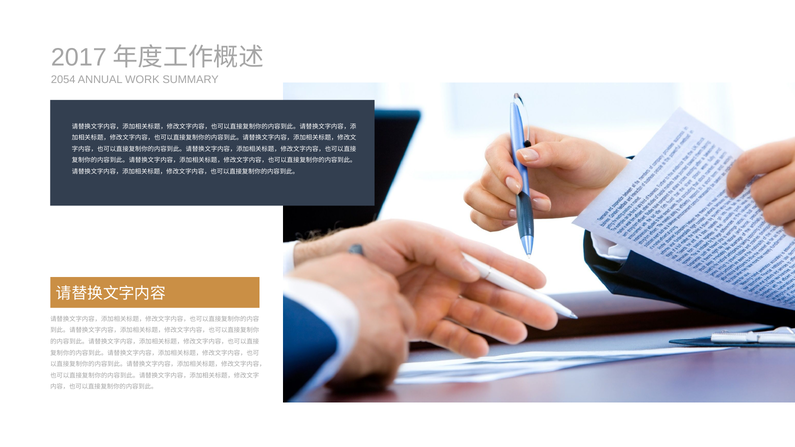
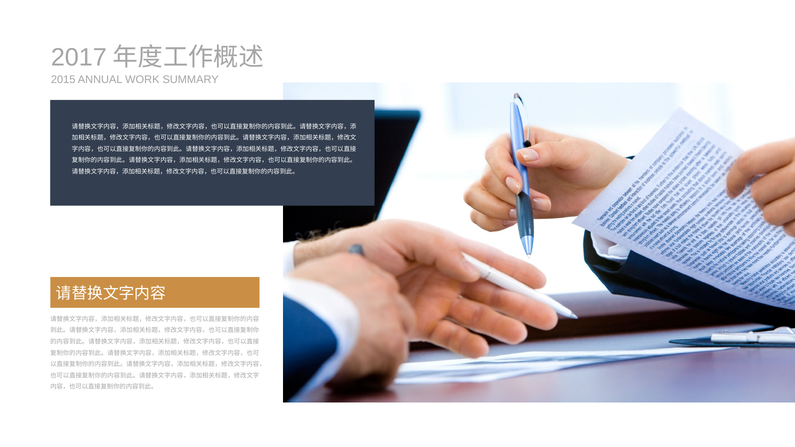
2054: 2054 -> 2015
